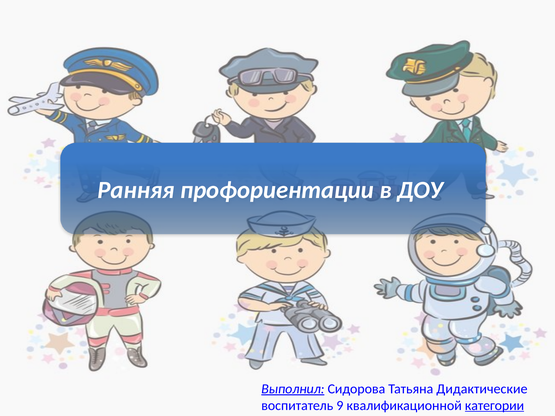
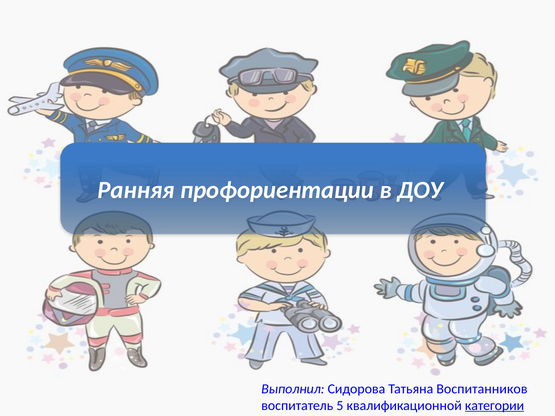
Выполнил underline: present -> none
Дидактические: Дидактические -> Воспитанников
9: 9 -> 5
